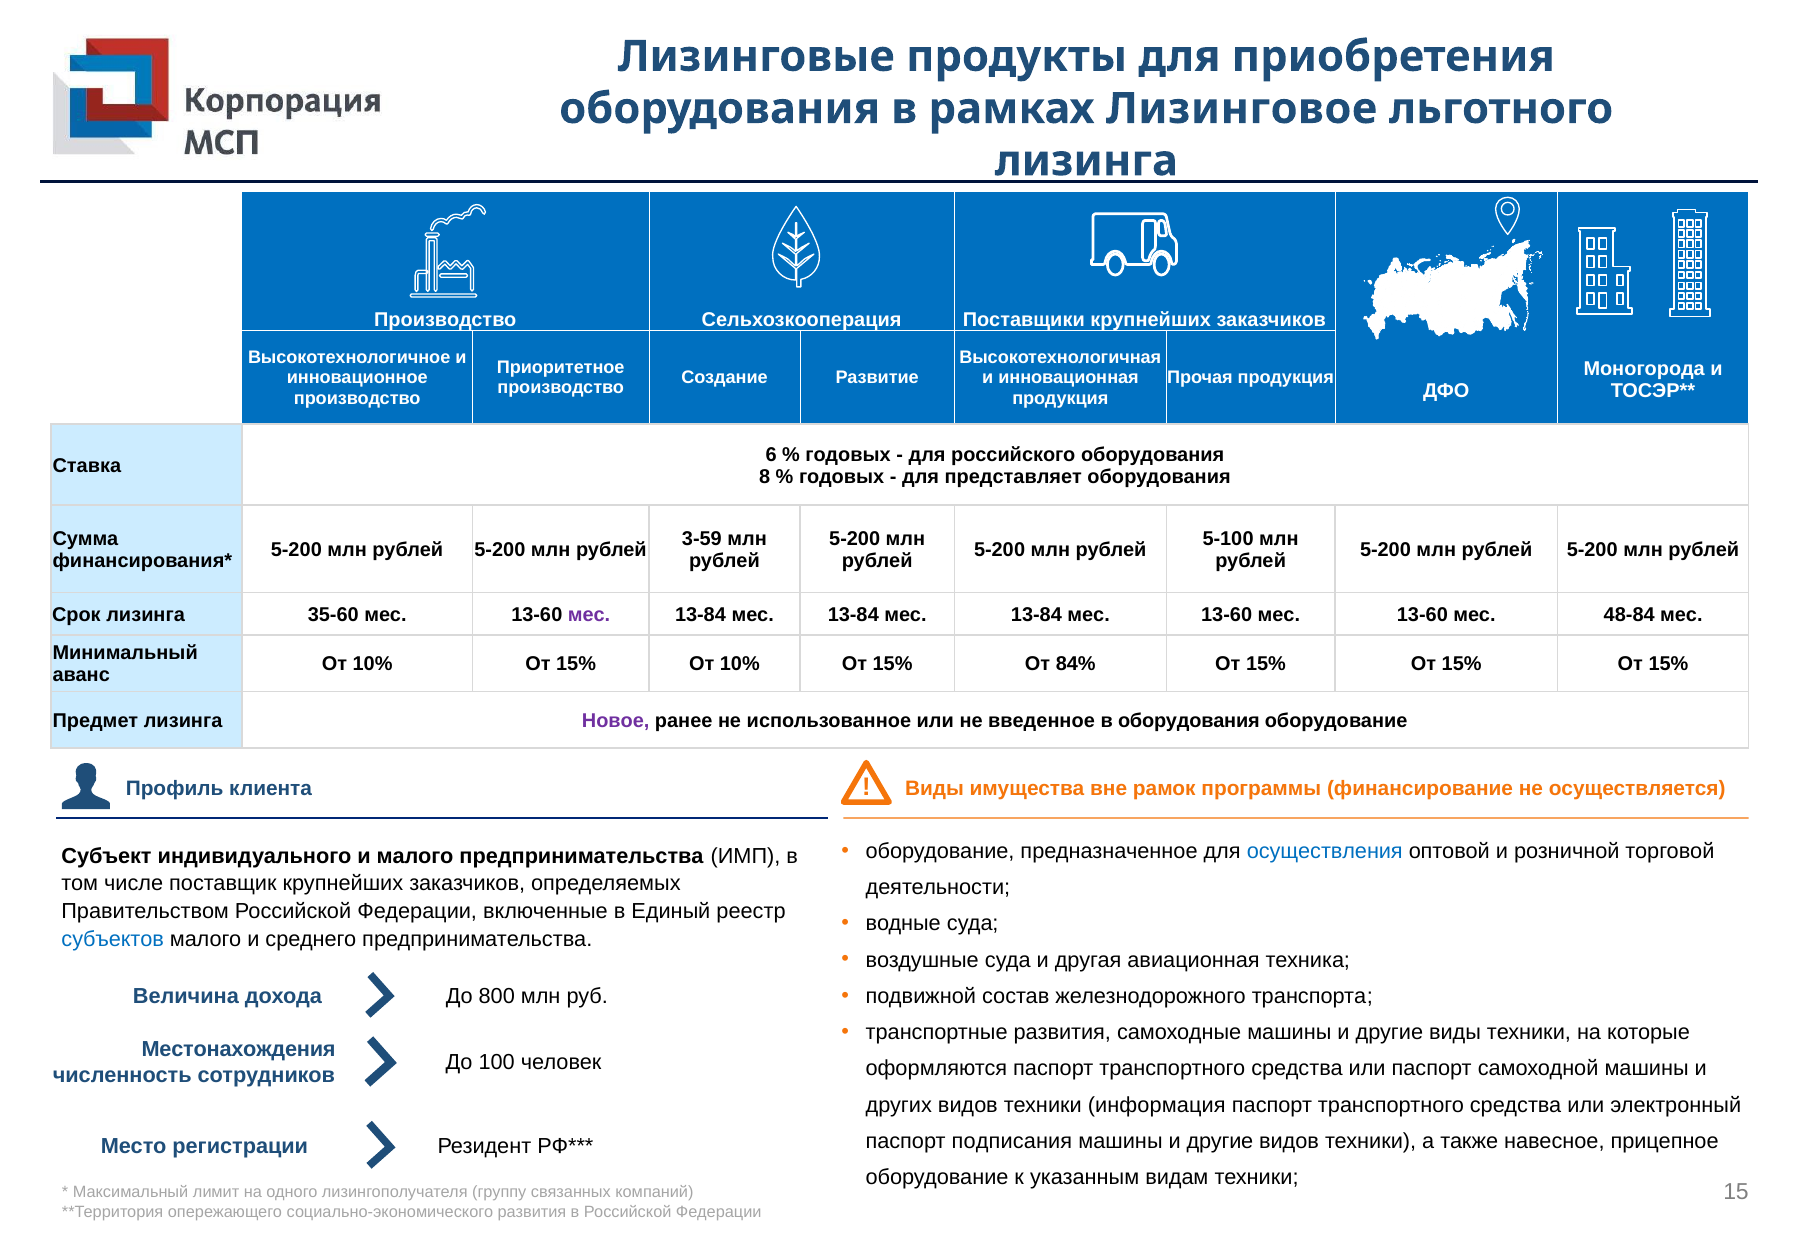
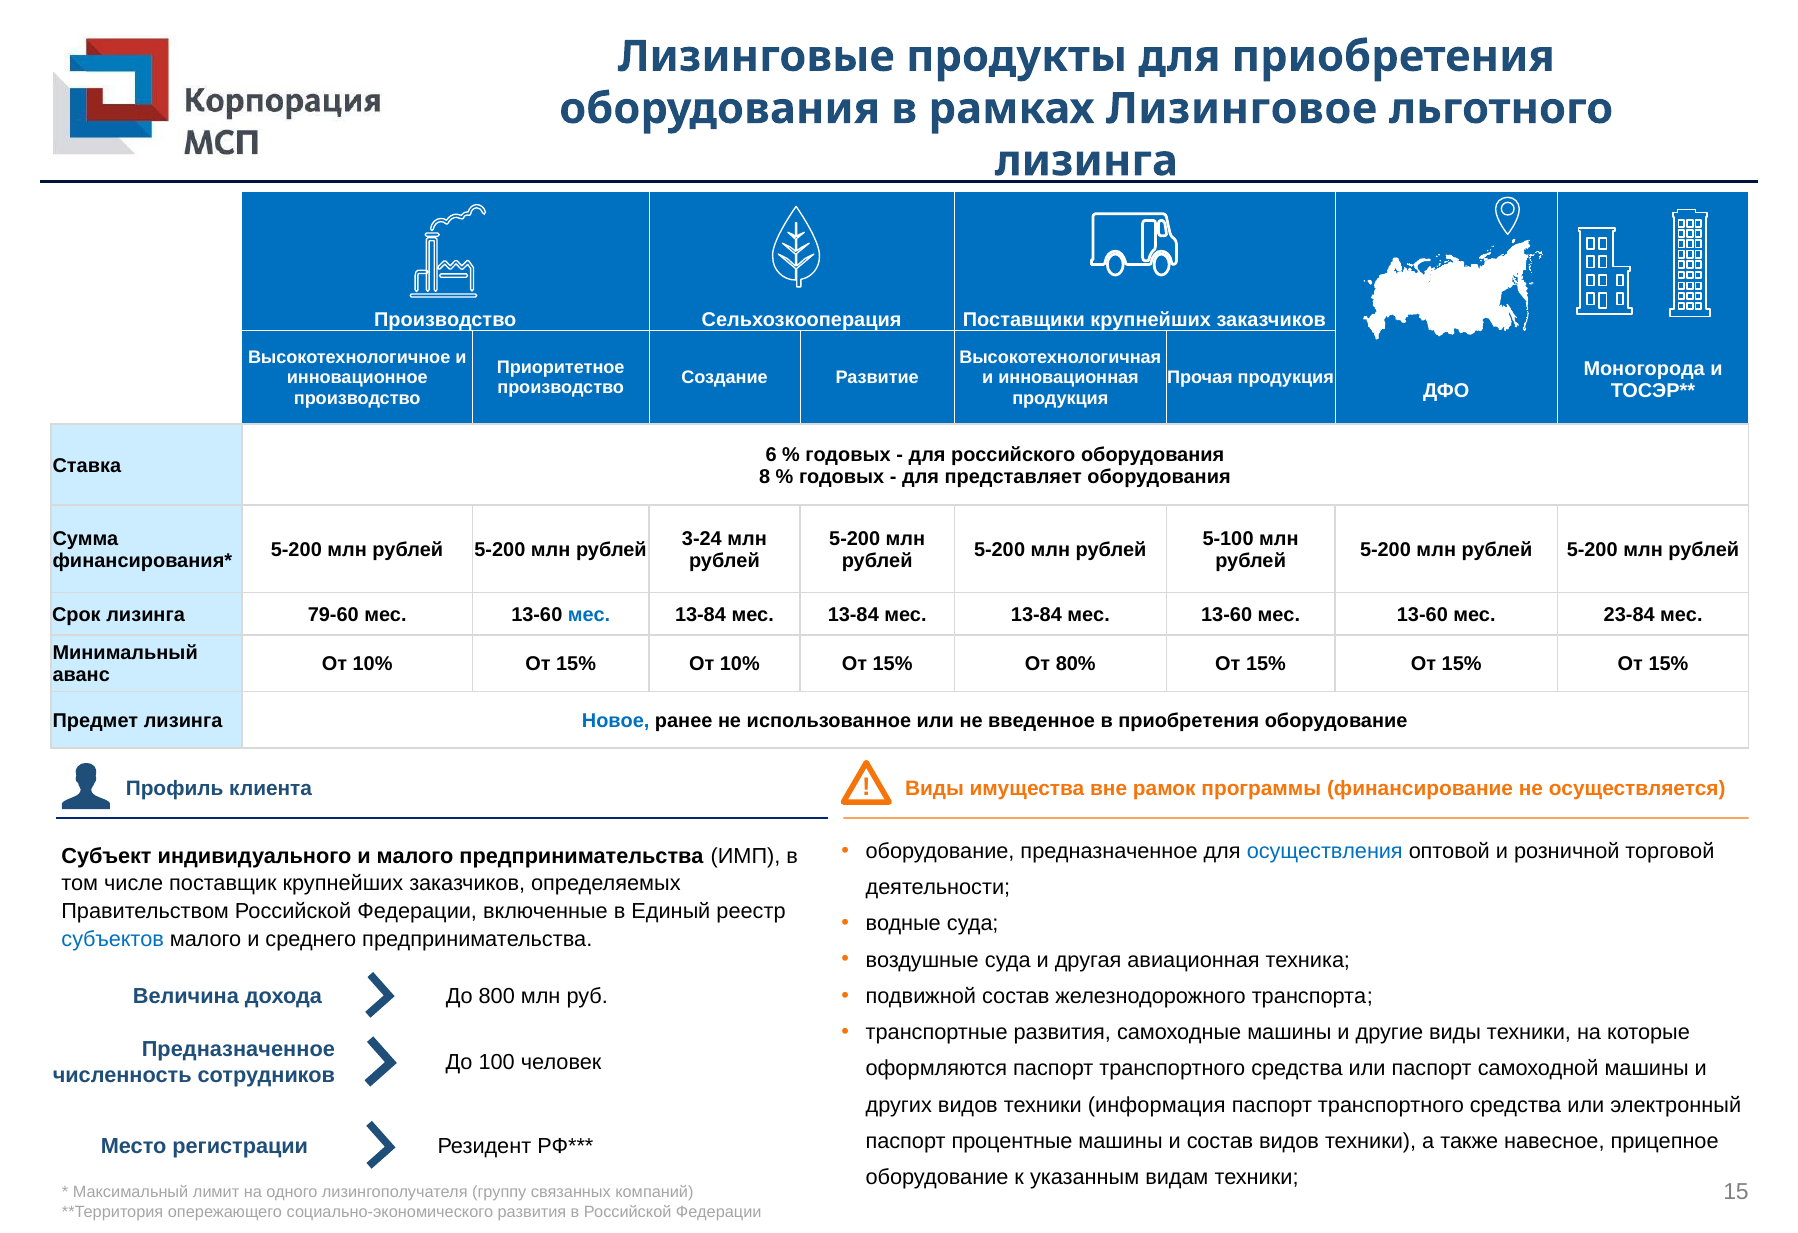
3-59: 3-59 -> 3-24
35-60: 35-60 -> 79-60
мес at (589, 615) colour: purple -> blue
48-84: 48-84 -> 23-84
84%: 84% -> 80%
Новое colour: purple -> blue
в оборудования: оборудования -> приобретения
Местонахождения at (239, 1050): Местонахождения -> Предназначенное
подписания: подписания -> процентные
другие at (1220, 1141): другие -> состав
